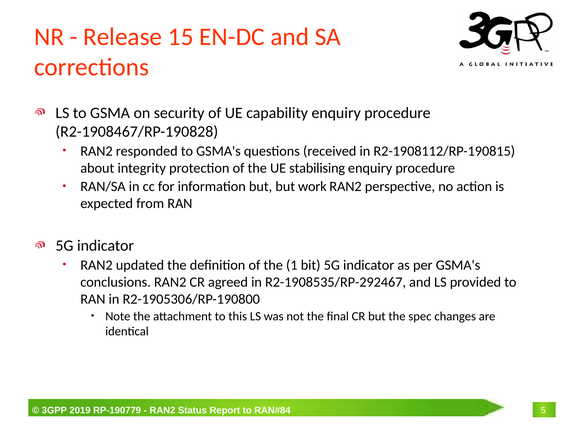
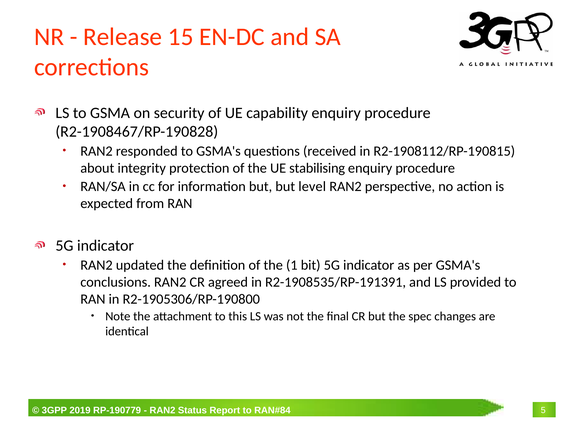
work: work -> level
R2-1908535/RP-292467: R2-1908535/RP-292467 -> R2-1908535/RP-191391
